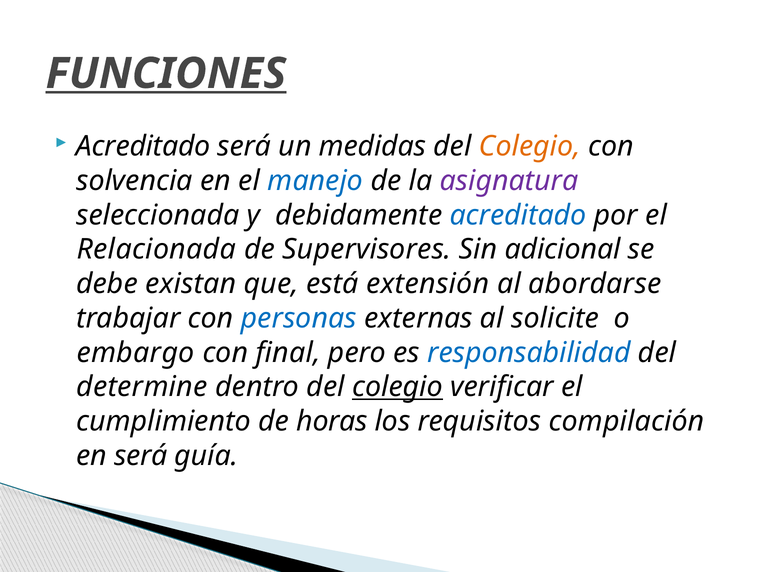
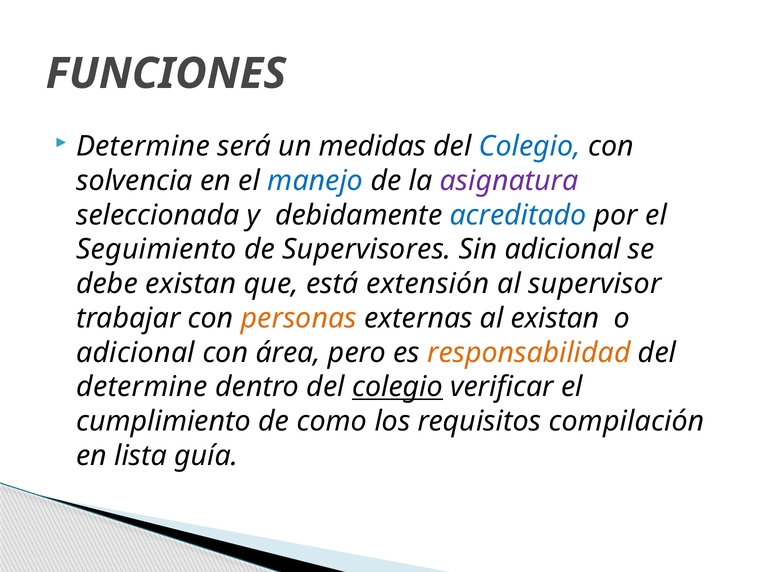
FUNCIONES underline: present -> none
Acreditado at (143, 147): Acreditado -> Determine
Colegio at (530, 147) colour: orange -> blue
Relacionada: Relacionada -> Seguimiento
abordarse: abordarse -> supervisor
personas colour: blue -> orange
al solicite: solicite -> existan
embargo at (135, 353): embargo -> adicional
final: final -> área
responsabilidad colour: blue -> orange
horas: horas -> como
en será: será -> lista
